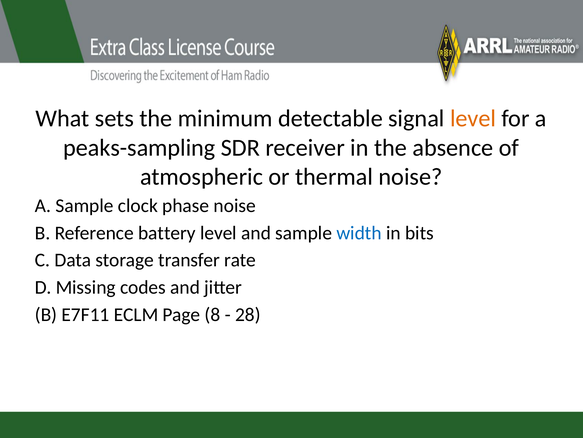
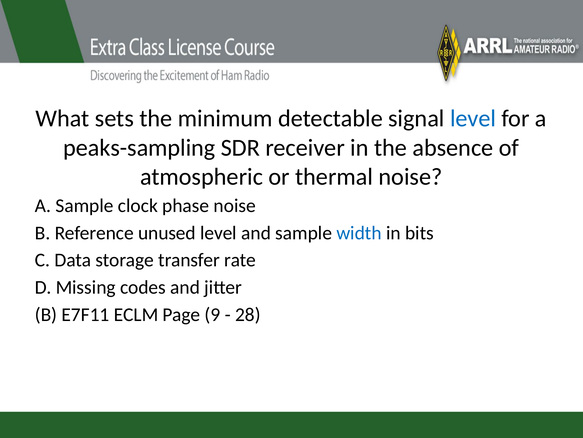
level at (473, 118) colour: orange -> blue
battery: battery -> unused
8: 8 -> 9
